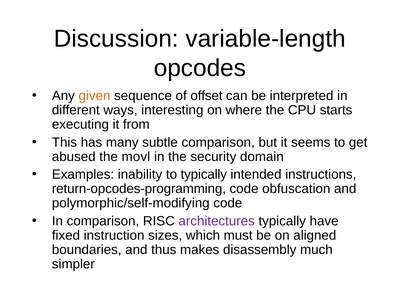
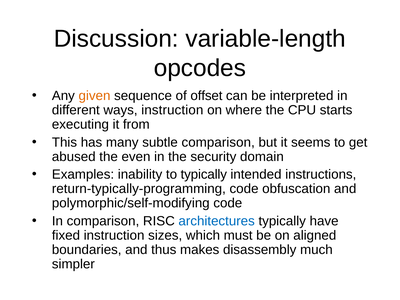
ways interesting: interesting -> instruction
movl: movl -> even
return-opcodes-programming: return-opcodes-programming -> return-typically-programming
architectures colour: purple -> blue
